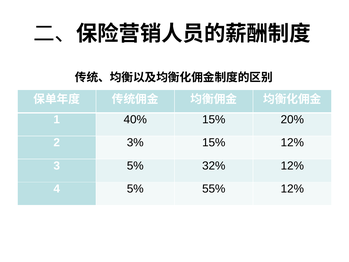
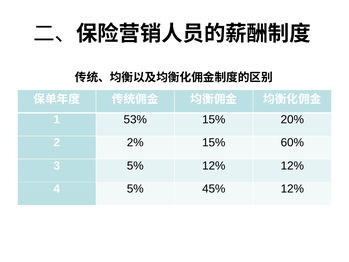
40%: 40% -> 53%
3%: 3% -> 2%
15% 12%: 12% -> 60%
5% 32%: 32% -> 12%
55%: 55% -> 45%
